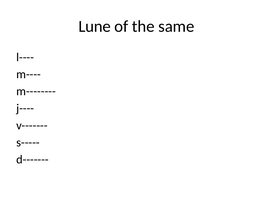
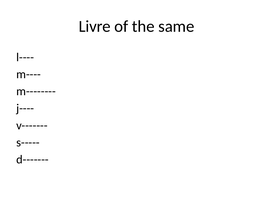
Lune: Lune -> Livre
